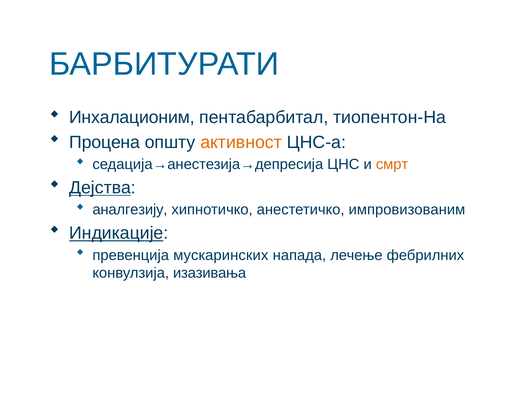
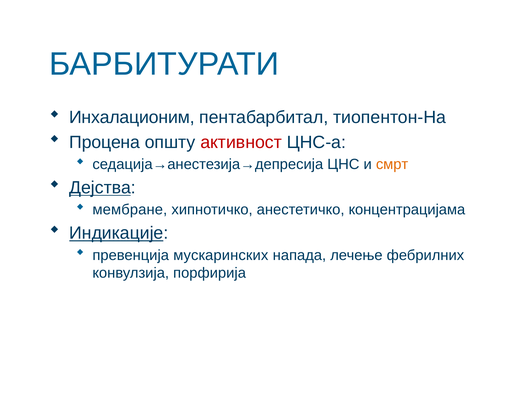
активност colour: orange -> red
аналгезију: аналгезију -> мембране
импровизованим: импровизованим -> концентрацијама
изазивања: изазивања -> порфирија
